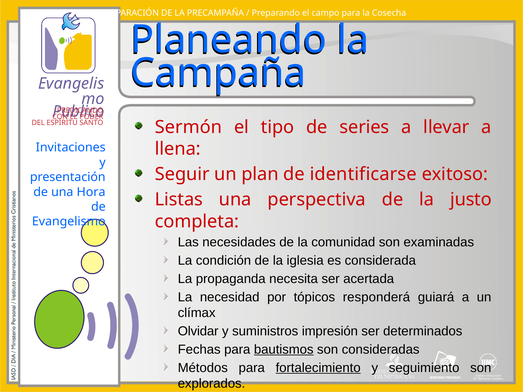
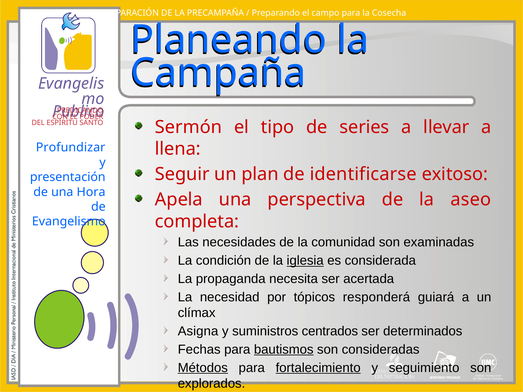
Invitaciones: Invitaciones -> Profundizar
Listas: Listas -> Apela
justo: justo -> aseo
iglesia underline: none -> present
Olvidar: Olvidar -> Asigna
impresión: impresión -> centrados
Métodos underline: none -> present
